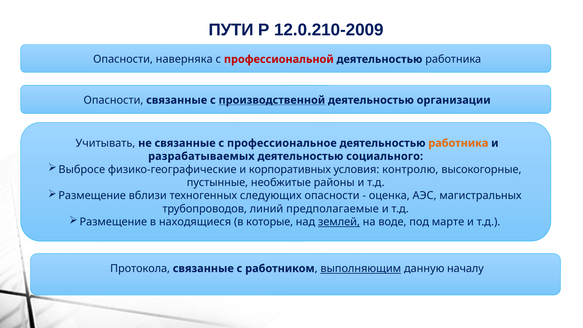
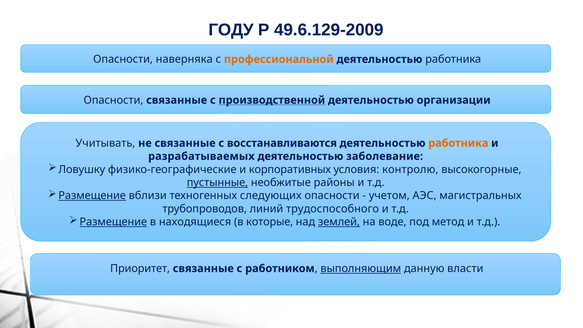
ПУТИ: ПУТИ -> ГОДУ
12.0.210-2009: 12.0.210-2009 -> 49.6.129-2009
профессиональной colour: red -> orange
профессиональное: профессиональное -> восстанавливаются
социального: социального -> заболевание
Выбросе: Выбросе -> Ловушку
пустынные underline: none -> present
Размещение at (92, 196) underline: none -> present
оценка: оценка -> учетом
предполагаемые: предполагаемые -> трудоспособного
Размещение at (113, 222) underline: none -> present
марте: марте -> метод
Протокола: Протокола -> Приоритет
началу: началу -> власти
